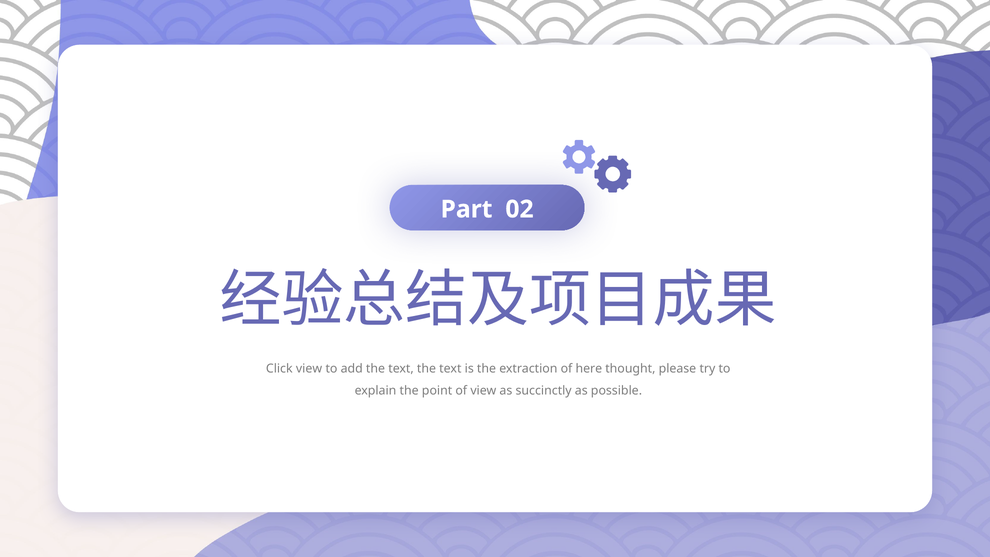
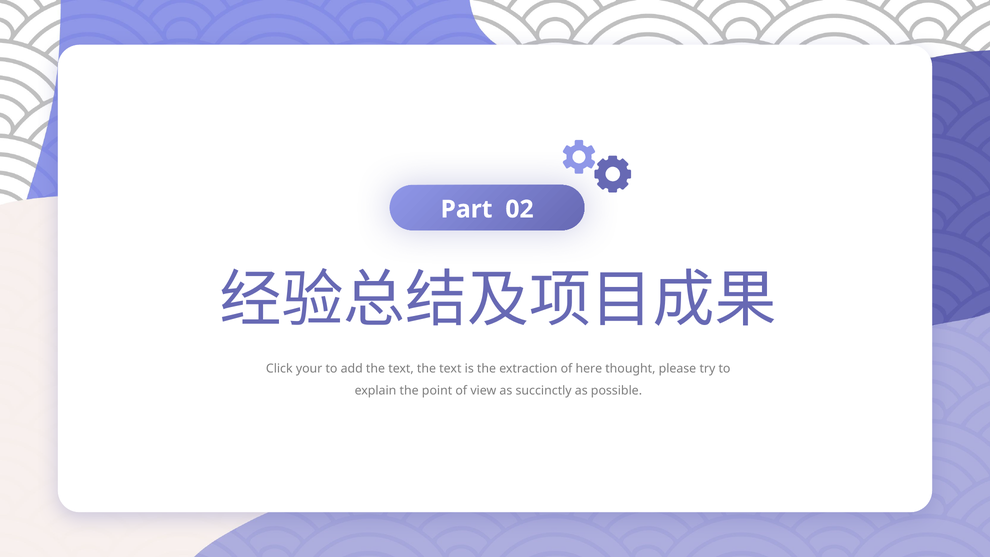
Click view: view -> your
